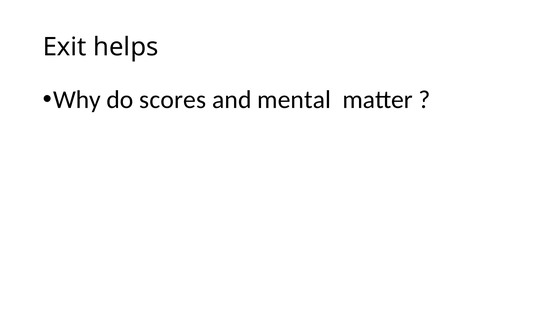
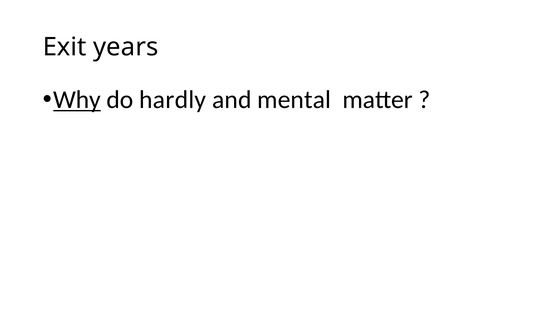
helps: helps -> years
Why underline: none -> present
scores: scores -> hardly
